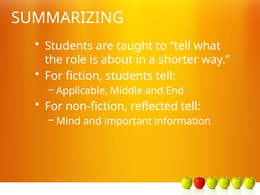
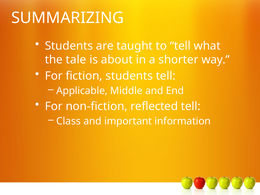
role: role -> tale
Mind: Mind -> Class
